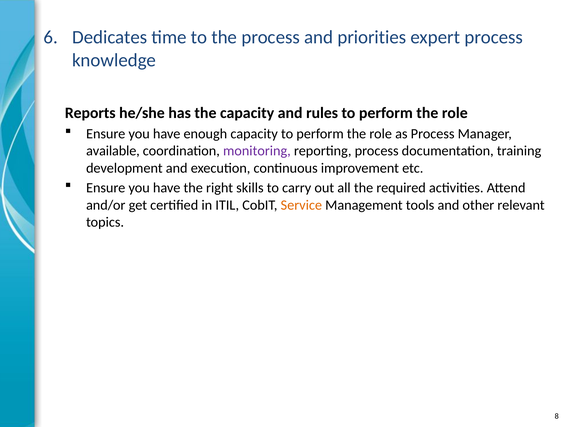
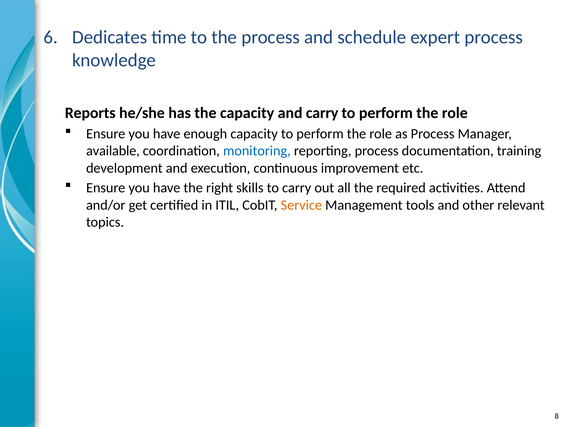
priorities: priorities -> schedule
and rules: rules -> carry
monitoring colour: purple -> blue
